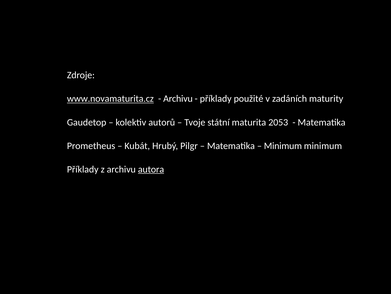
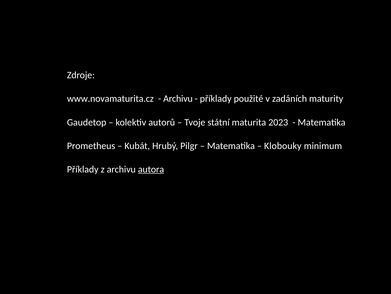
www.novamaturita.cz underline: present -> none
2053: 2053 -> 2023
Minimum at (283, 145): Minimum -> Klobouky
